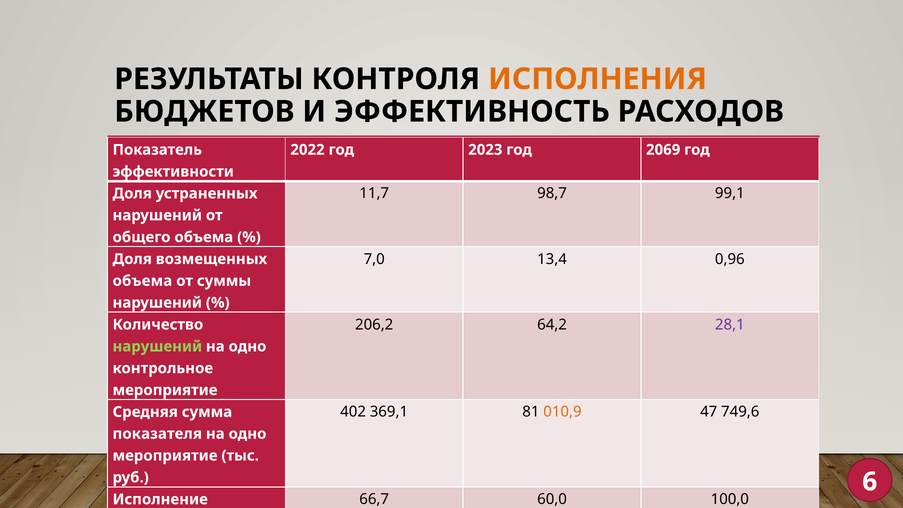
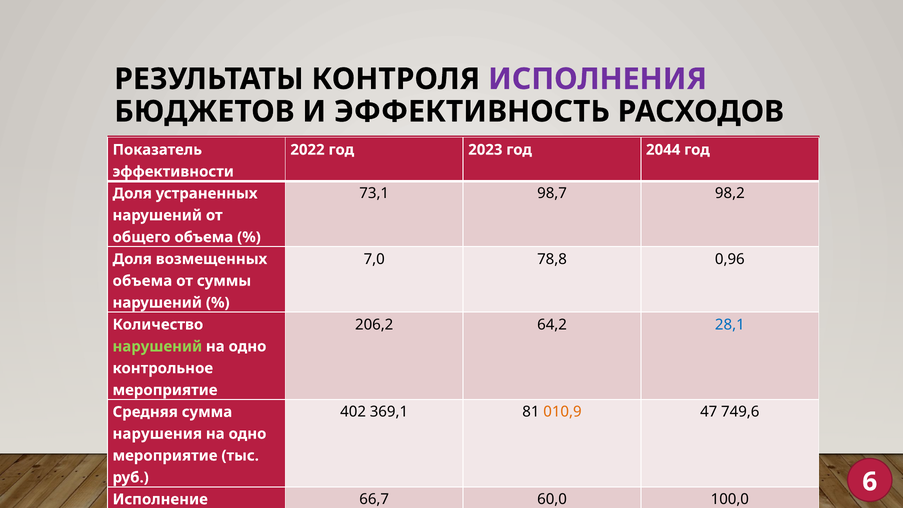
ИСПОЛНЕНИЯ colour: orange -> purple
2069: 2069 -> 2044
11,7: 11,7 -> 73,1
99,1: 99,1 -> 98,2
13,4: 13,4 -> 78,8
28,1 colour: purple -> blue
показателя: показателя -> нарушения
